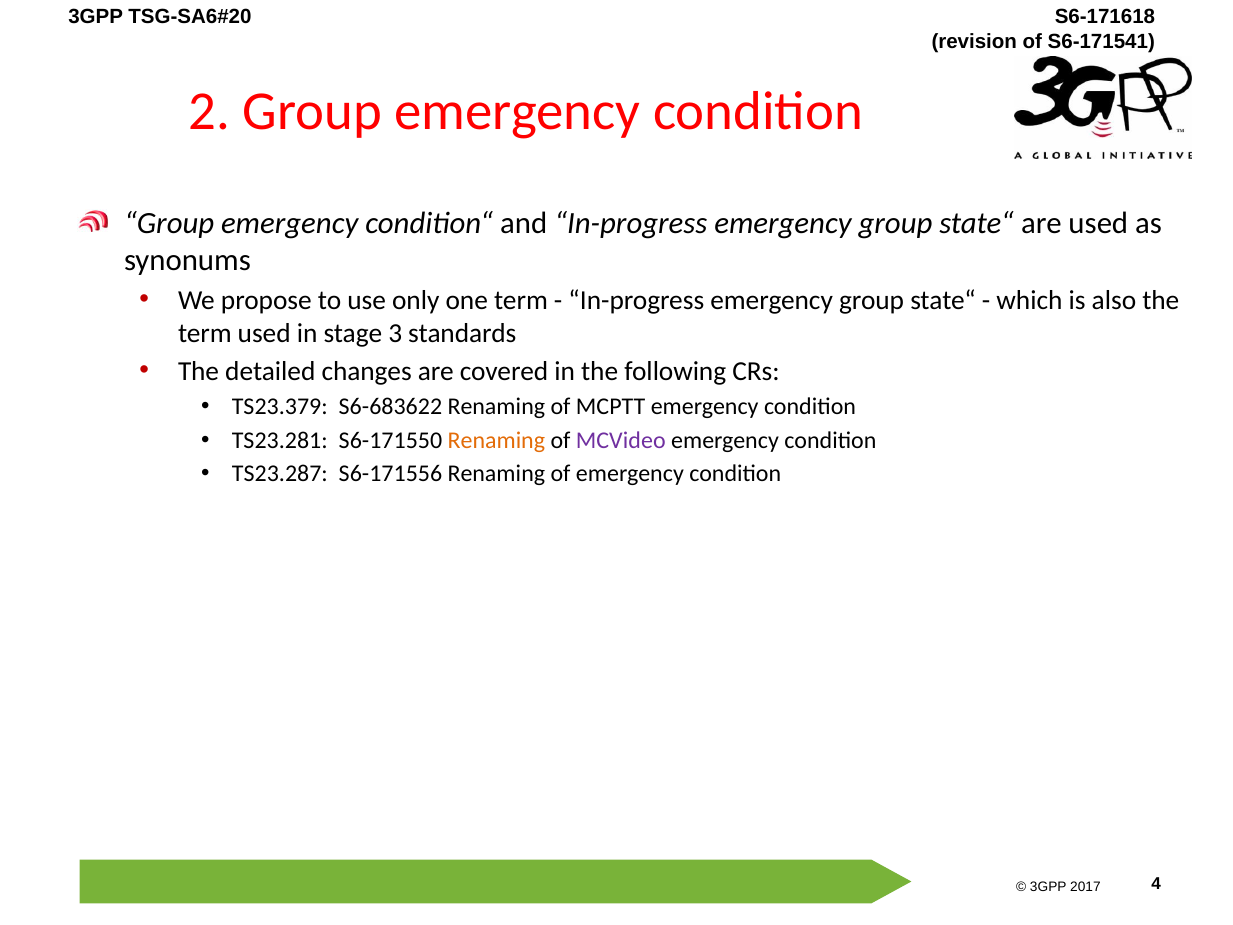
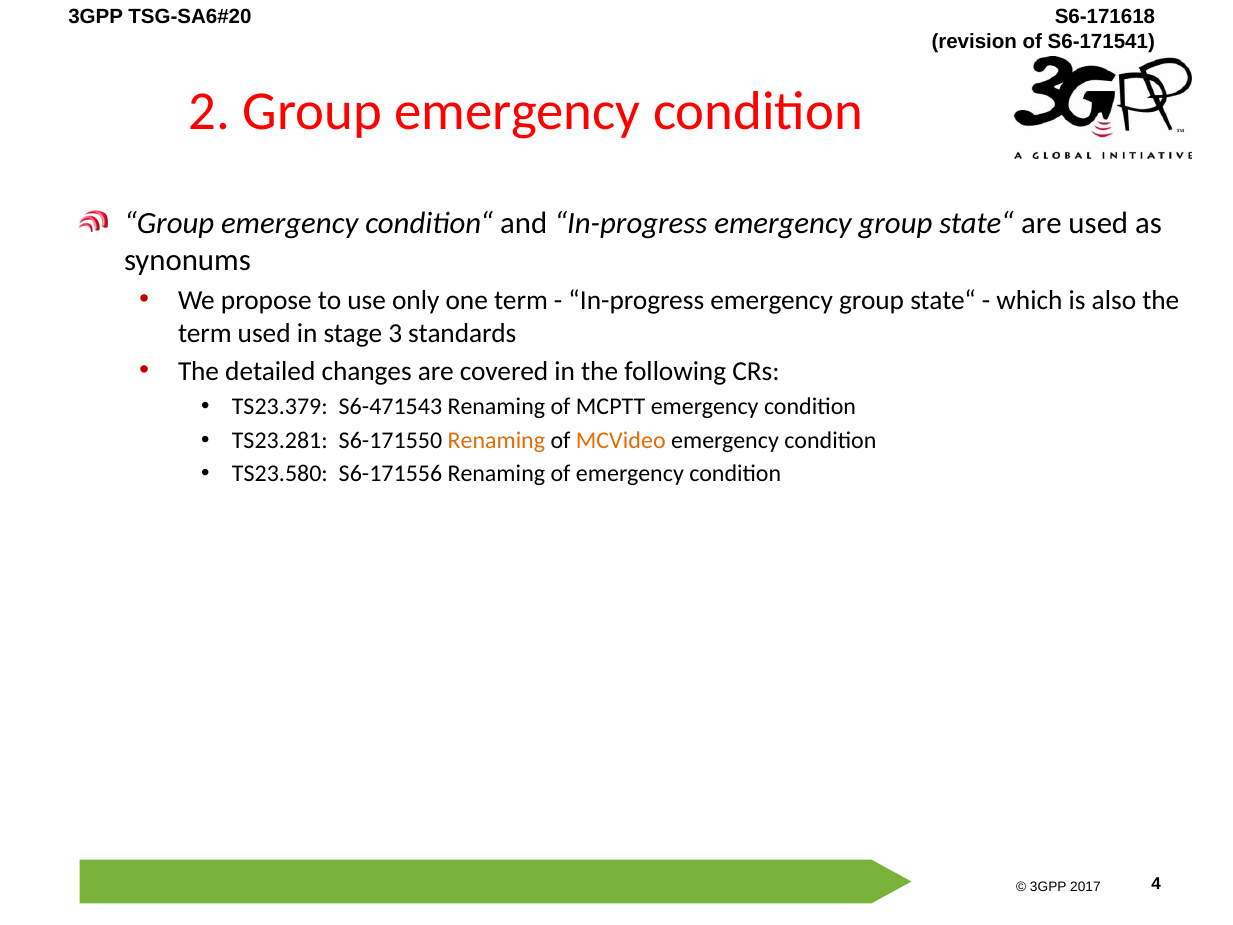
S6-683622: S6-683622 -> S6-471543
MCVideo colour: purple -> orange
TS23.287: TS23.287 -> TS23.580
